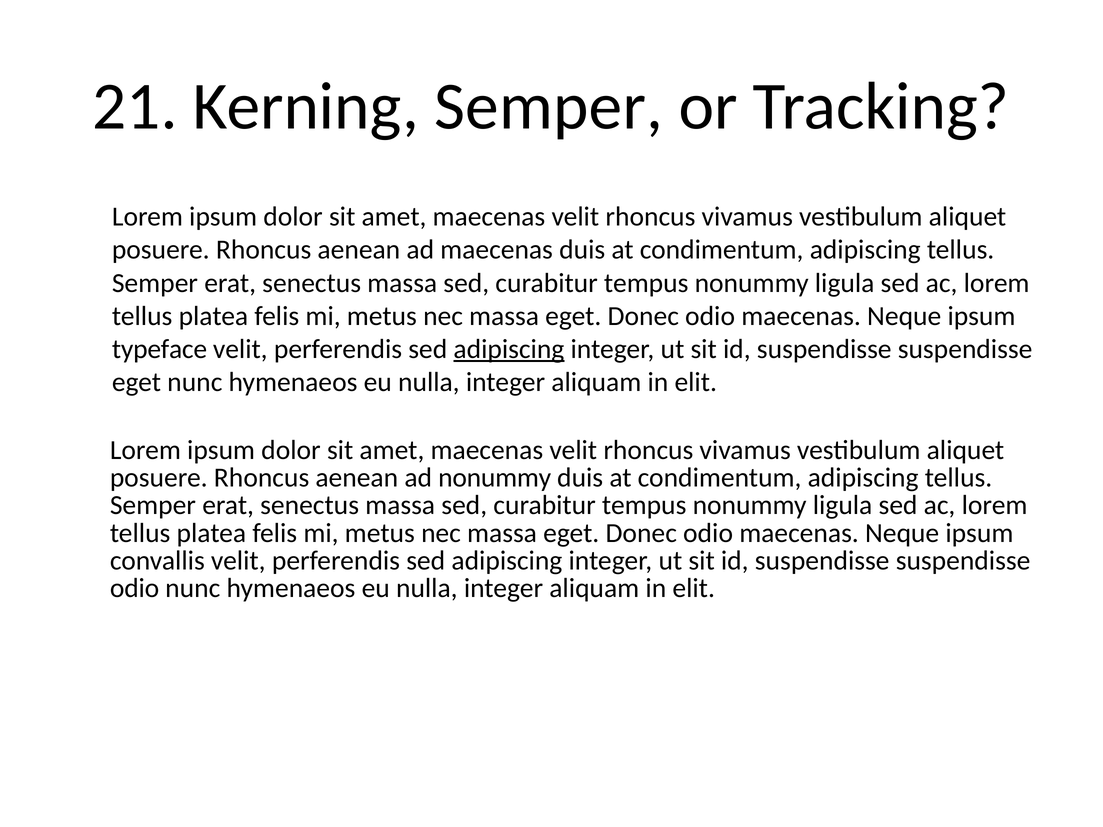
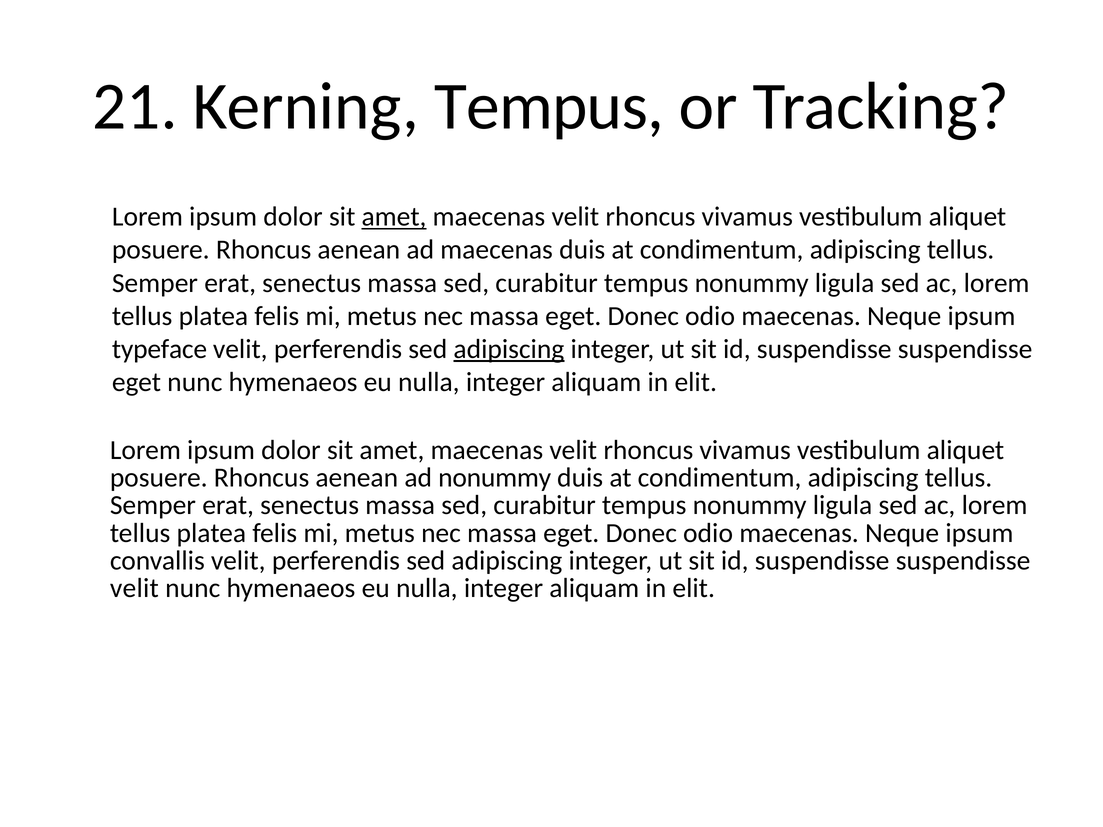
Kerning Semper: Semper -> Tempus
amet at (394, 217) underline: none -> present
odio at (135, 588): odio -> velit
